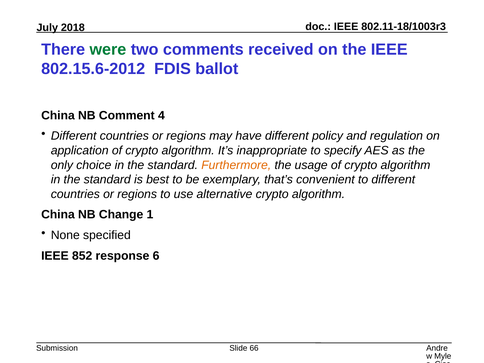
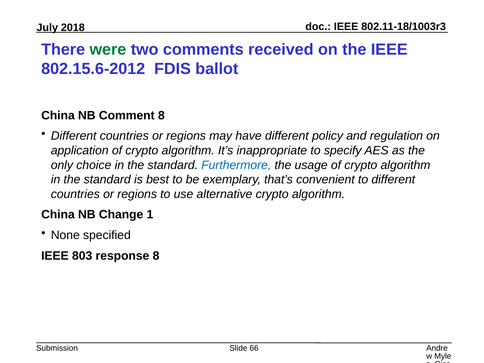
Comment 4: 4 -> 8
Furthermore colour: orange -> blue
852: 852 -> 803
response 6: 6 -> 8
